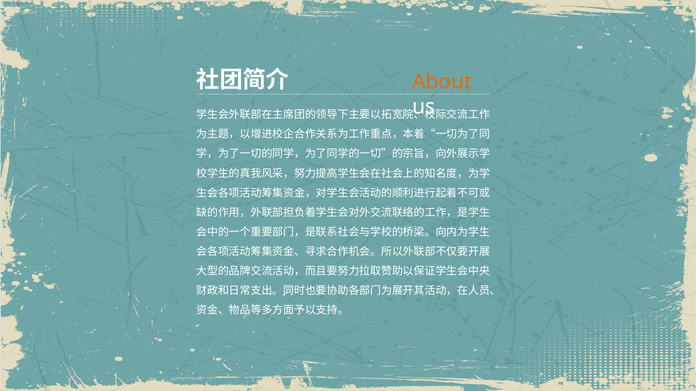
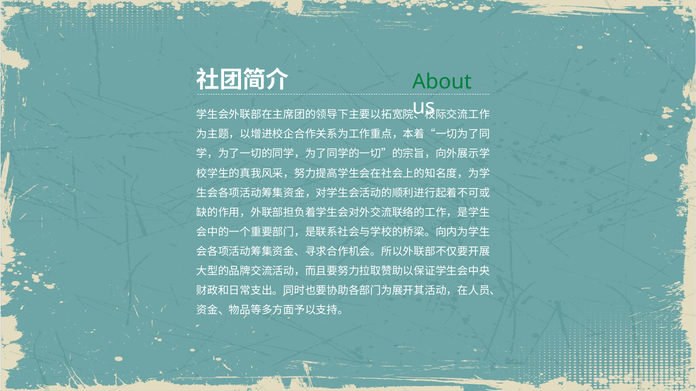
About colour: orange -> green
